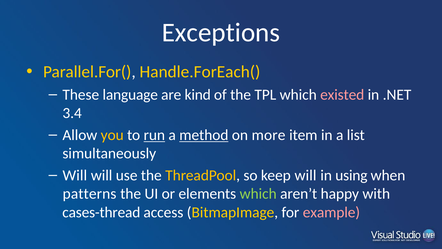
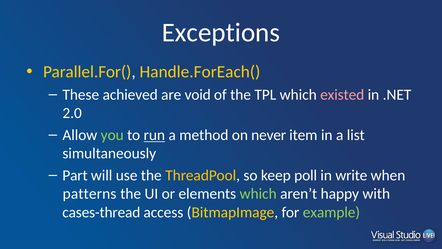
language: language -> achieved
kind: kind -> void
3.4: 3.4 -> 2.0
you colour: yellow -> light green
method underline: present -> none
more: more -> never
Will at (75, 175): Will -> Part
keep will: will -> poll
using: using -> write
example colour: pink -> light green
